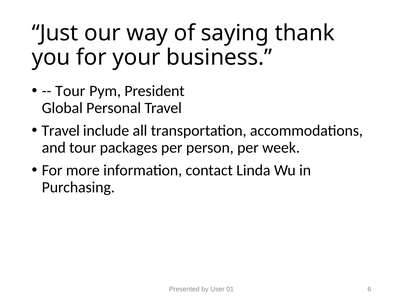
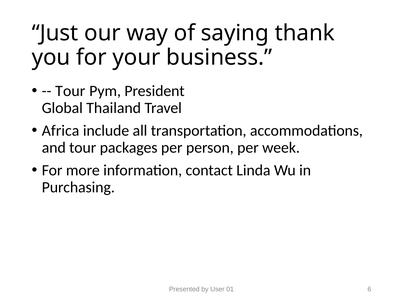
Personal: Personal -> Thailand
Travel at (61, 130): Travel -> Africa
